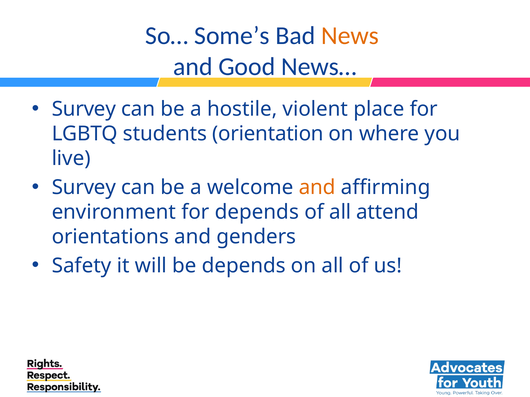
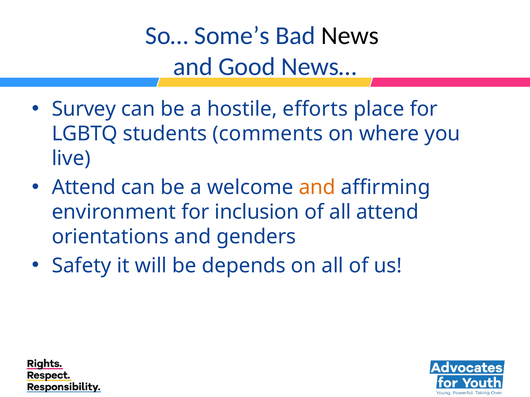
News colour: orange -> black
violent: violent -> efforts
orientation: orientation -> comments
Survey at (84, 188): Survey -> Attend
for depends: depends -> inclusion
